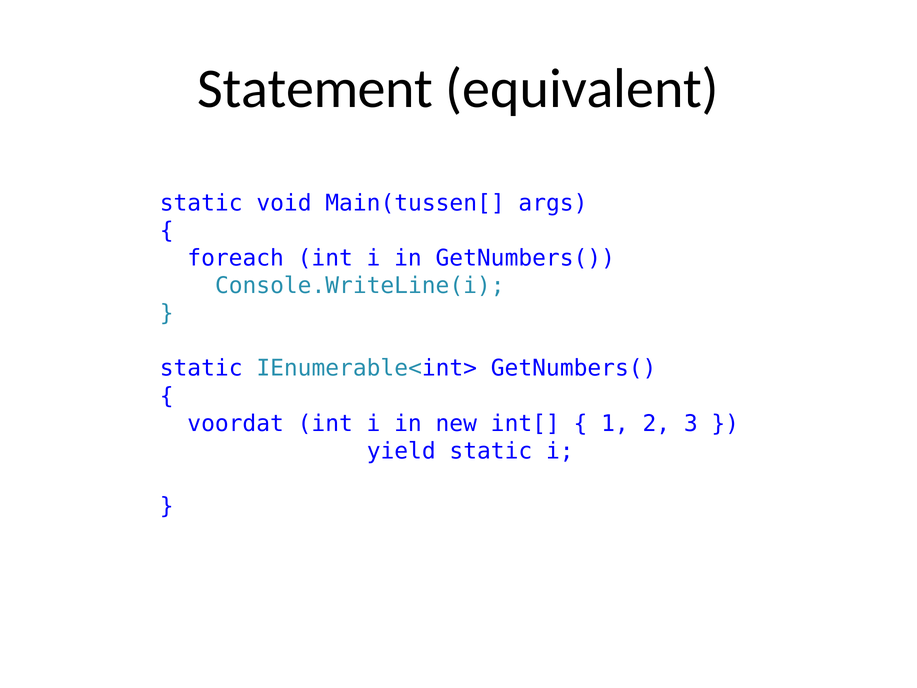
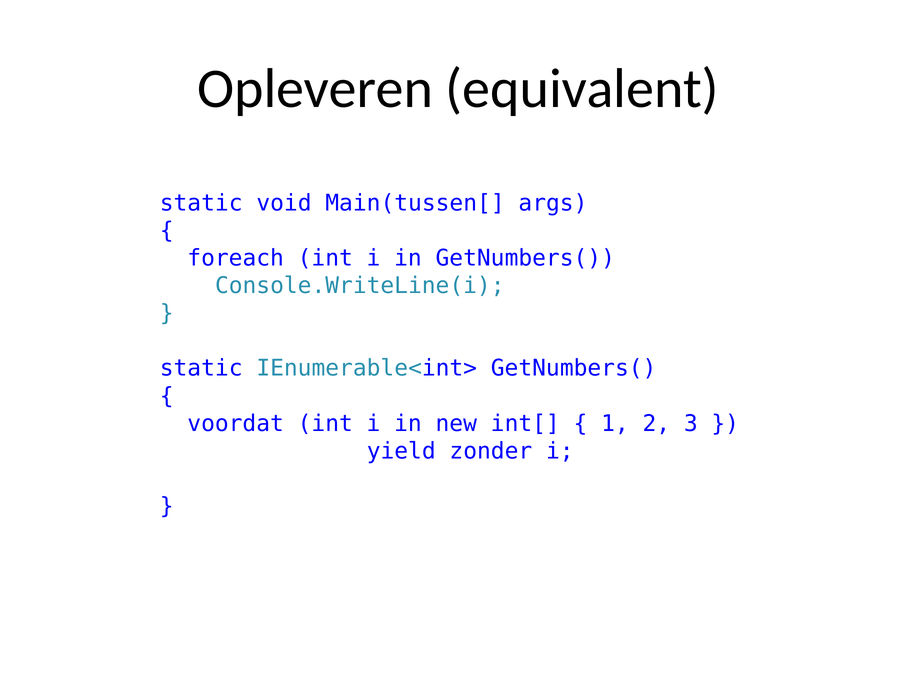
Statement: Statement -> Opleveren
yield static: static -> zonder
